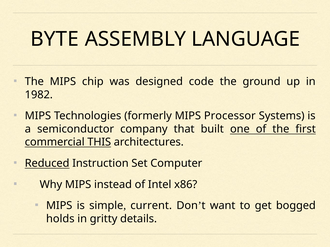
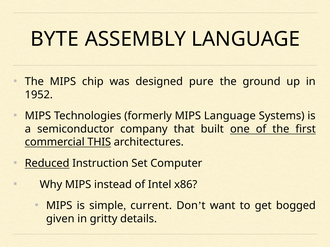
code: code -> pure
1982: 1982 -> 1952
MIPS Processor: Processor -> Language
holds: holds -> given
